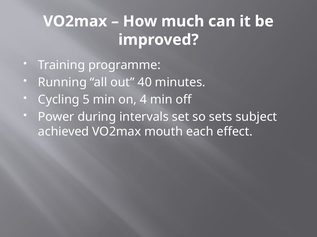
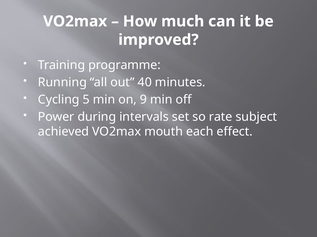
4: 4 -> 9
sets: sets -> rate
